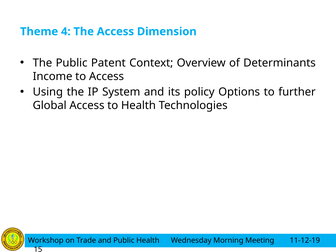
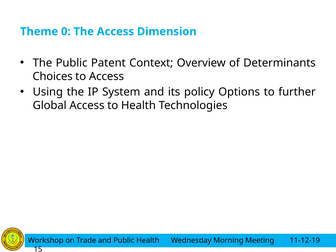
4: 4 -> 0
Income: Income -> Choices
